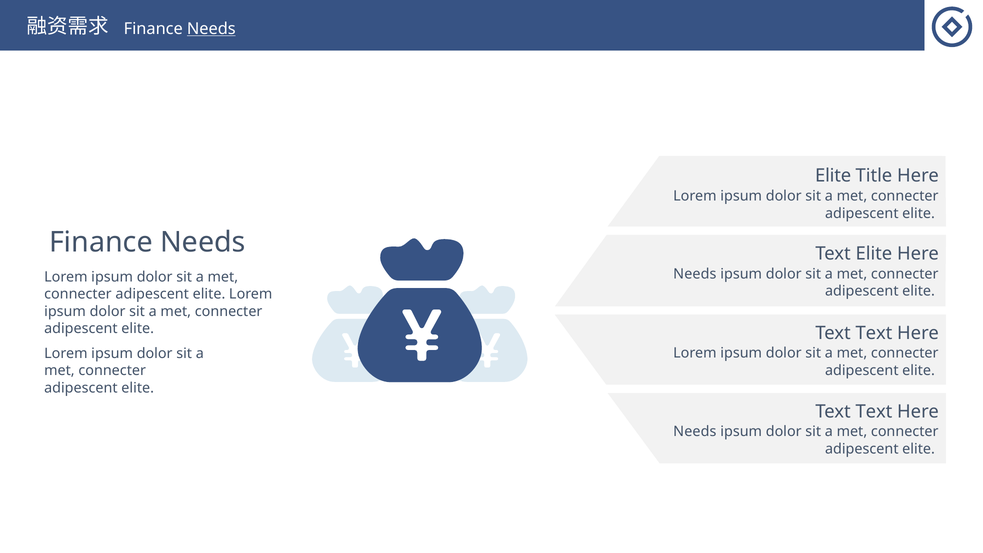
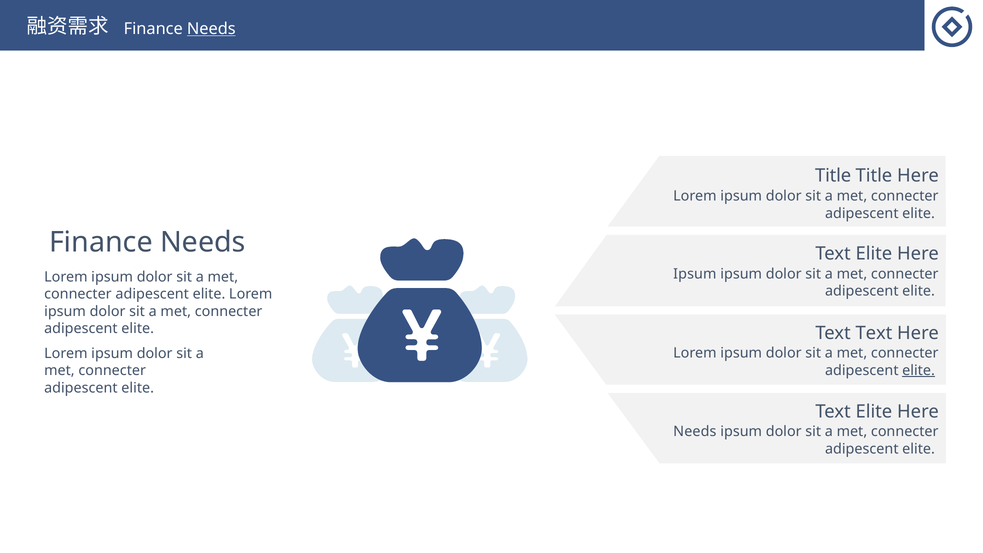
Elite at (833, 176): Elite -> Title
Needs at (695, 274): Needs -> Ipsum
elite at (919, 370) underline: none -> present
Text at (874, 412): Text -> Elite
